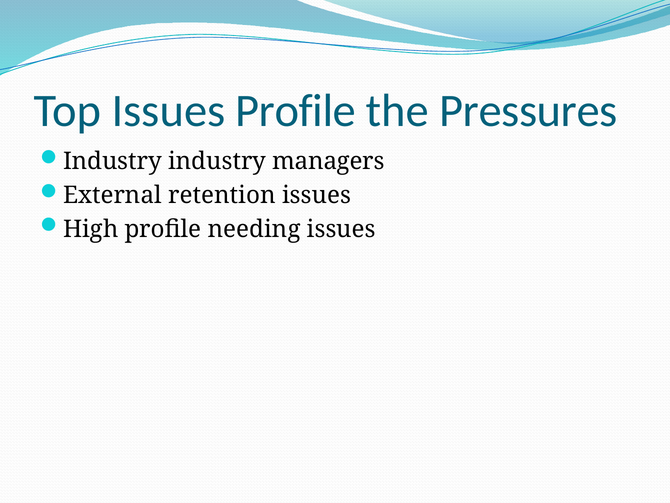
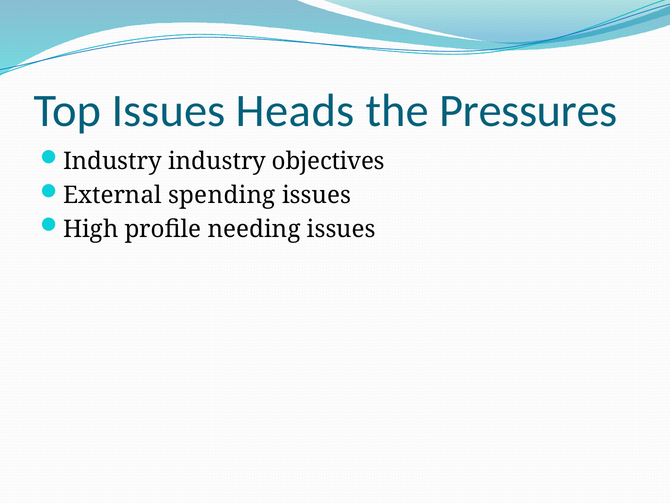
Issues Profile: Profile -> Heads
managers: managers -> objectives
retention: retention -> spending
